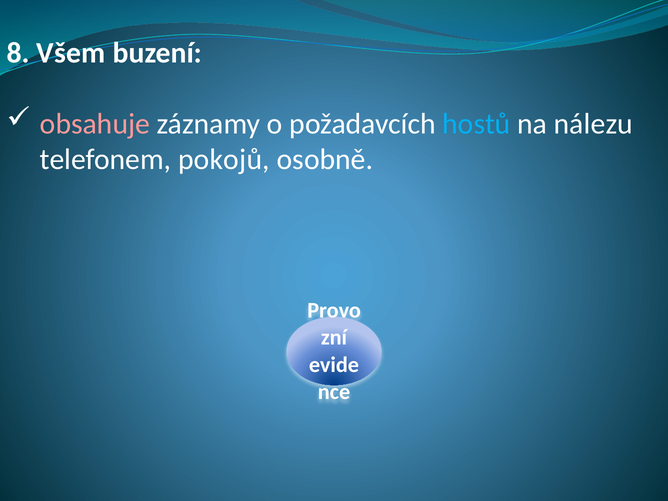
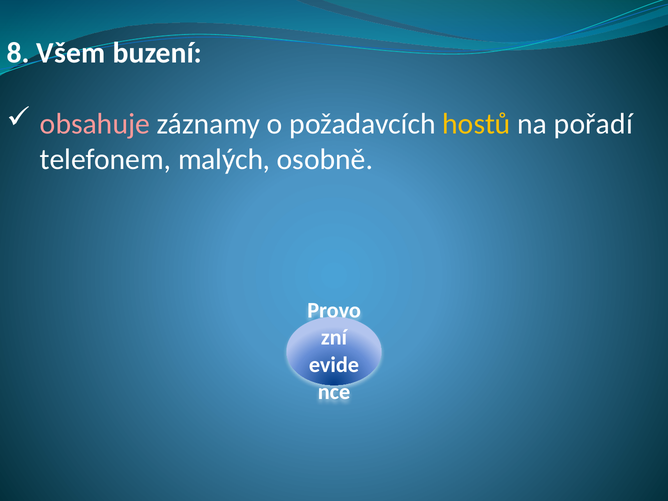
hostů colour: light blue -> yellow
nálezu: nálezu -> pořadí
pokojů: pokojů -> malých
